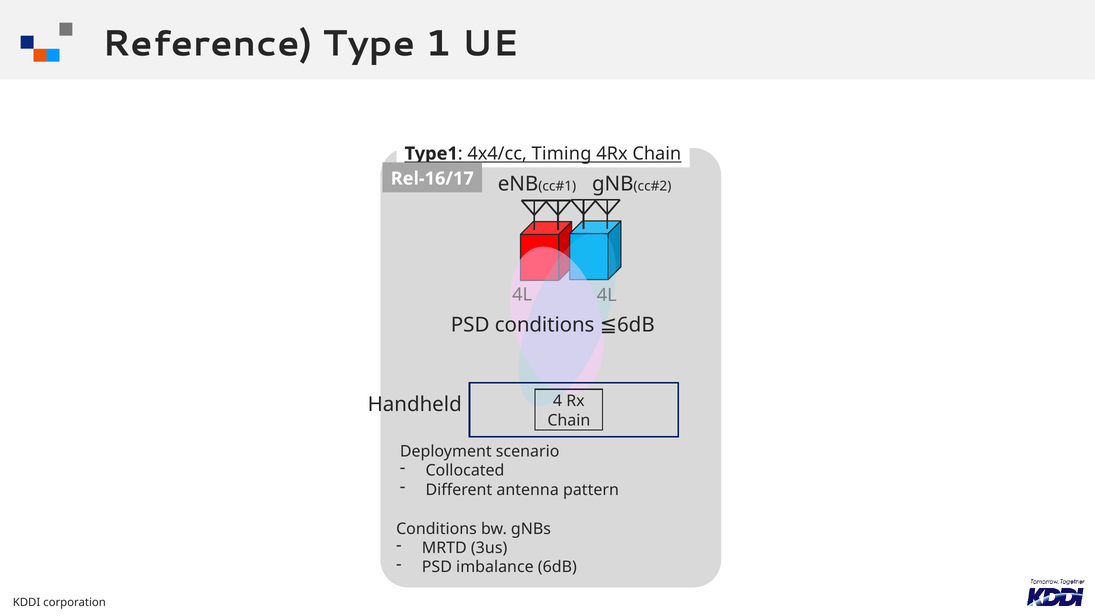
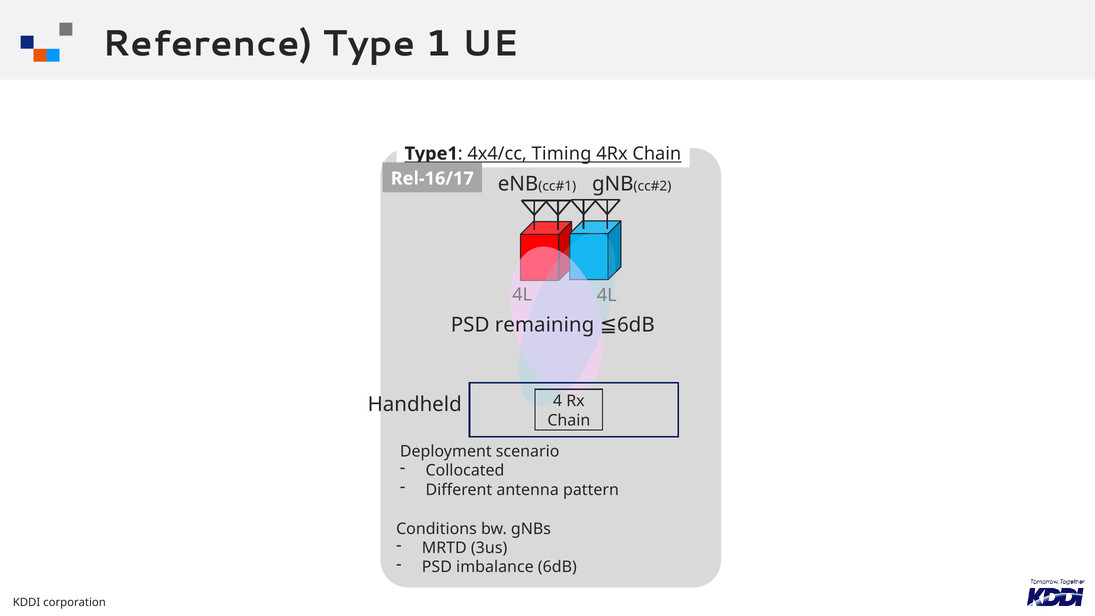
PSD conditions: conditions -> remaining
